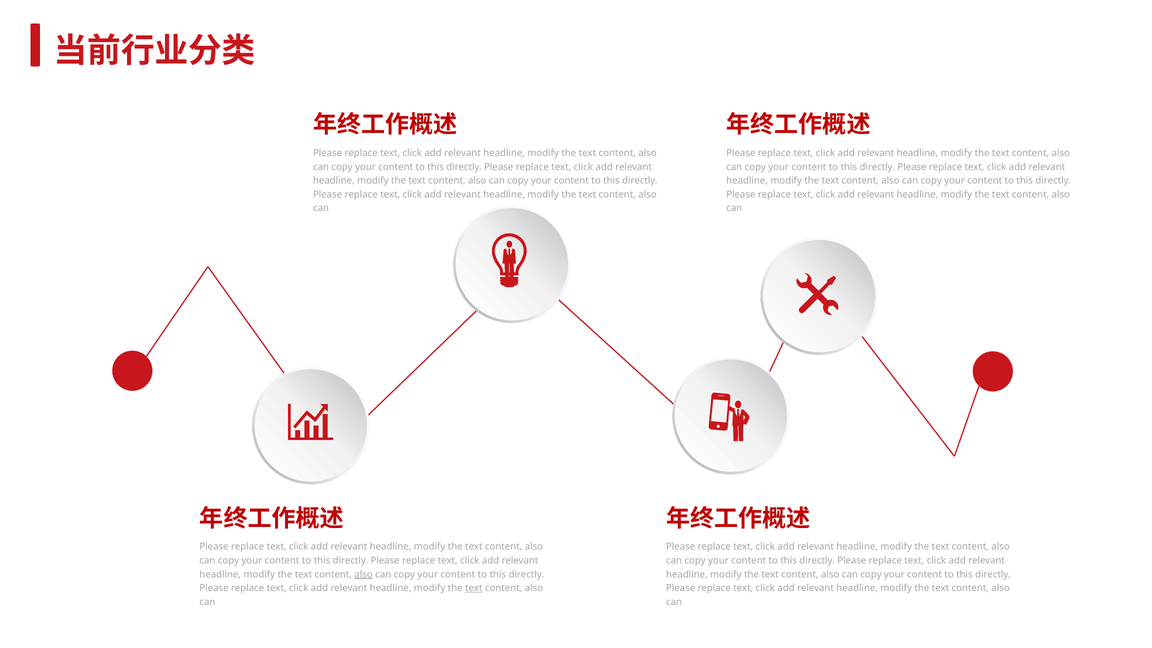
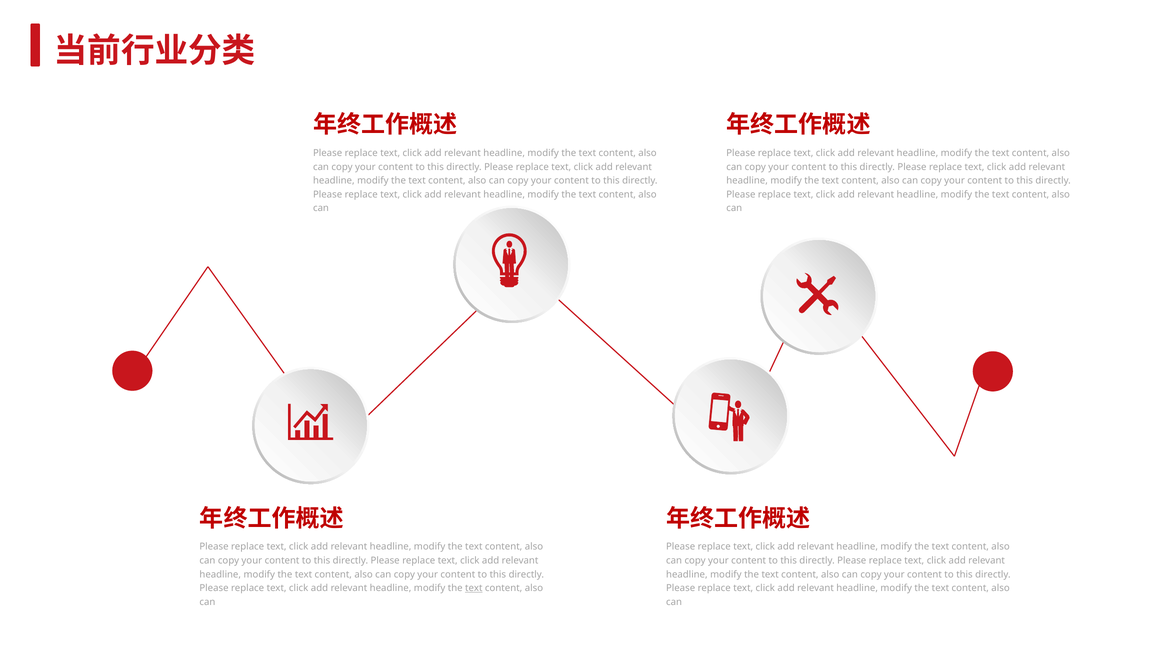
also at (364, 574) underline: present -> none
